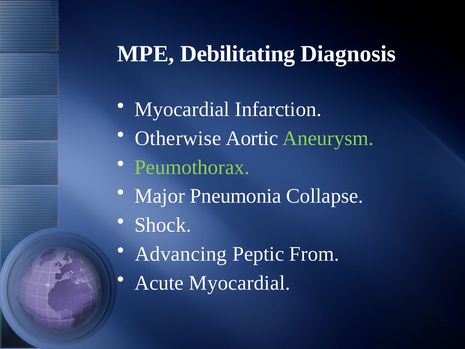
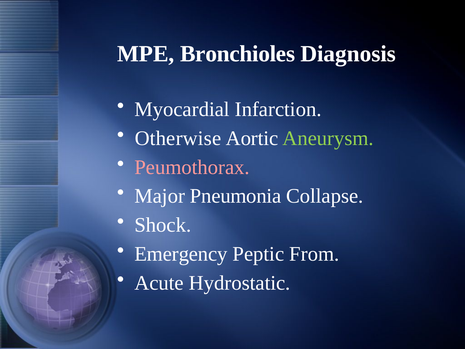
Debilitating: Debilitating -> Bronchioles
Peumothorax colour: light green -> pink
Advancing: Advancing -> Emergency
Acute Myocardial: Myocardial -> Hydrostatic
